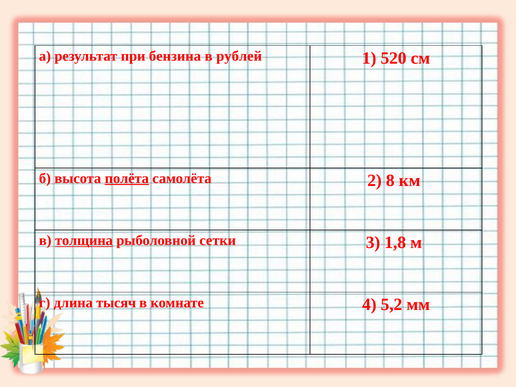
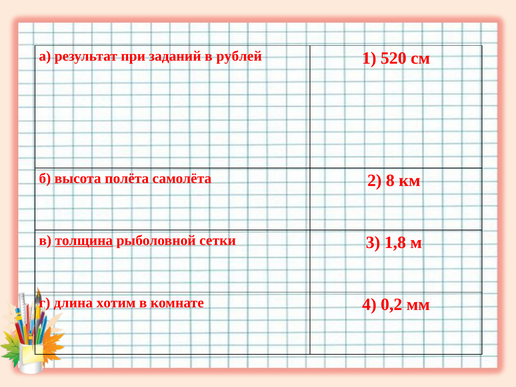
бензина: бензина -> заданий
полёта underline: present -> none
тысяч: тысяч -> хотим
5,2: 5,2 -> 0,2
